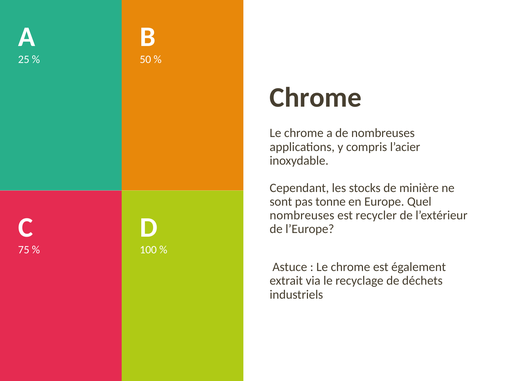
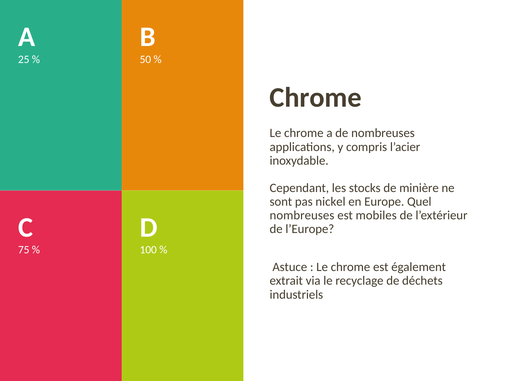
tonne: tonne -> nickel
recycler: recycler -> mobiles
